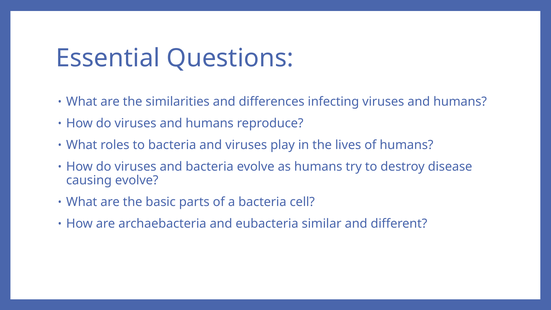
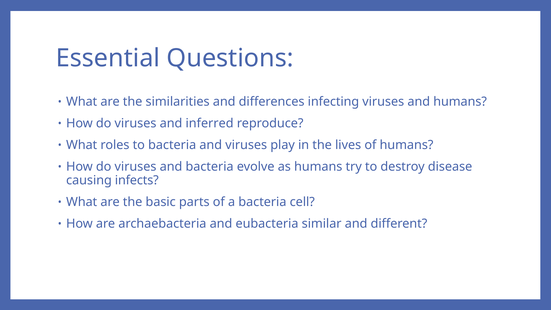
do viruses and humans: humans -> inferred
causing evolve: evolve -> infects
